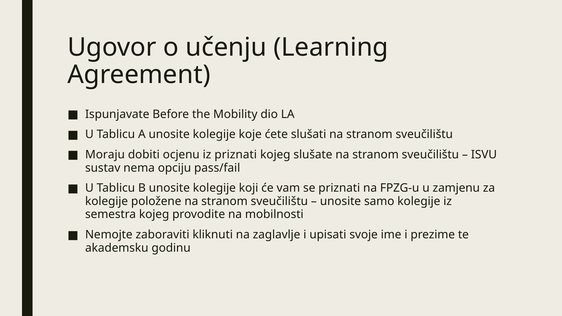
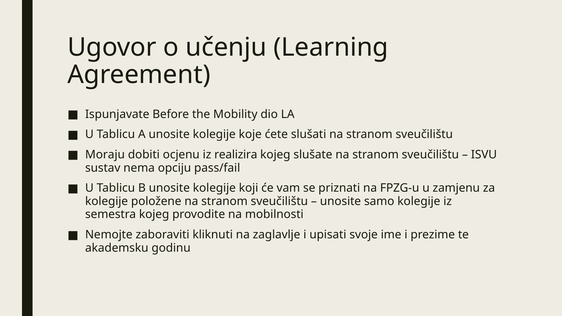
iz priznati: priznati -> realizira
